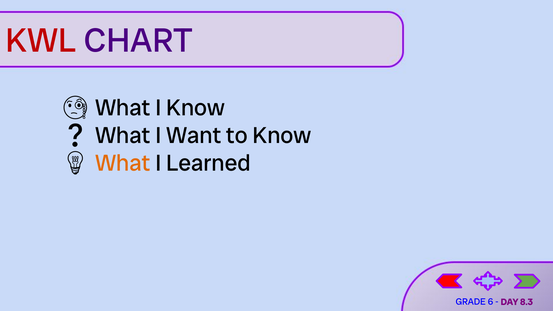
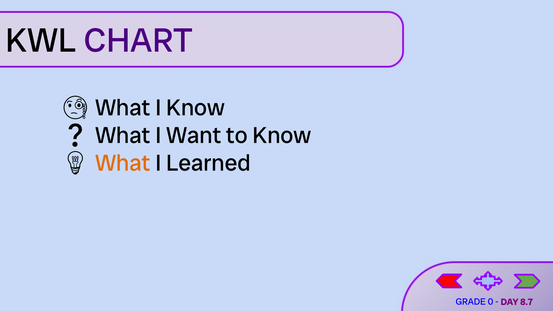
KWL colour: red -> black
6: 6 -> 0
8.3: 8.3 -> 8.7
